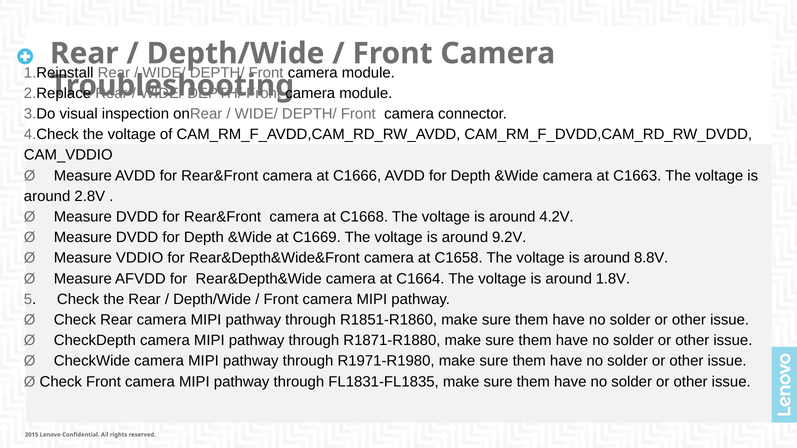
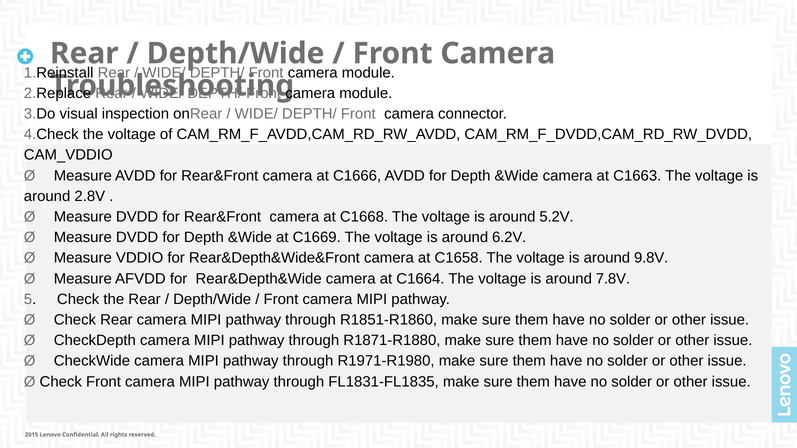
4.2V: 4.2V -> 5.2V
9.2V: 9.2V -> 6.2V
8.8V: 8.8V -> 9.8V
1.8V: 1.8V -> 7.8V
